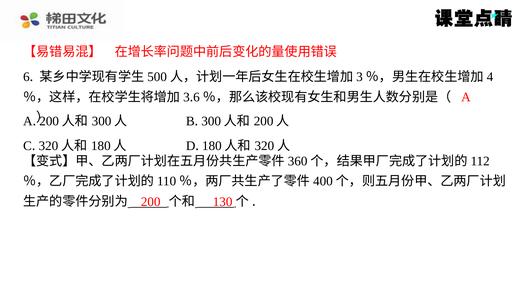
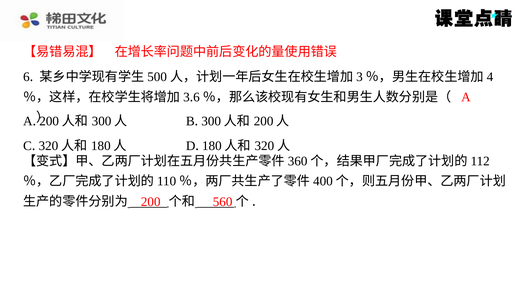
130: 130 -> 560
